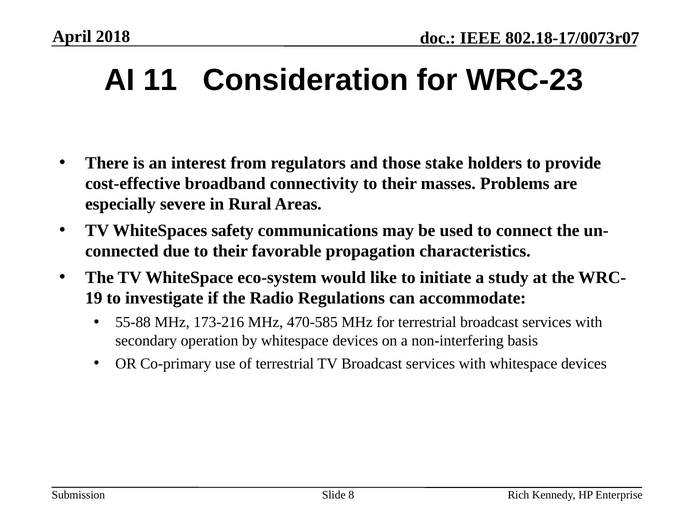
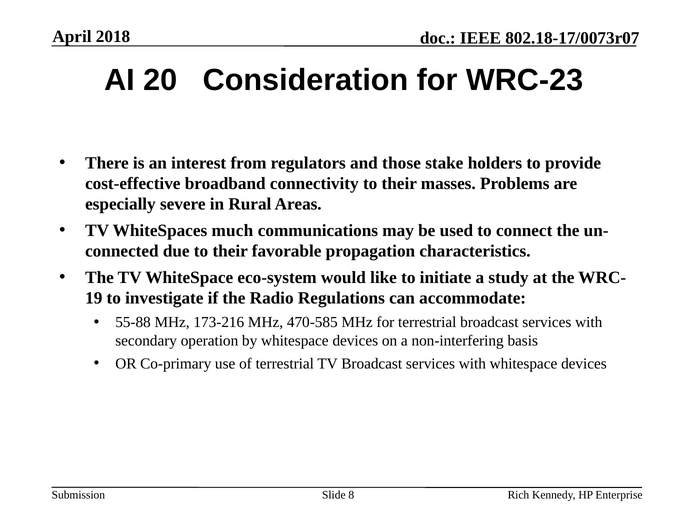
11: 11 -> 20
safety: safety -> much
